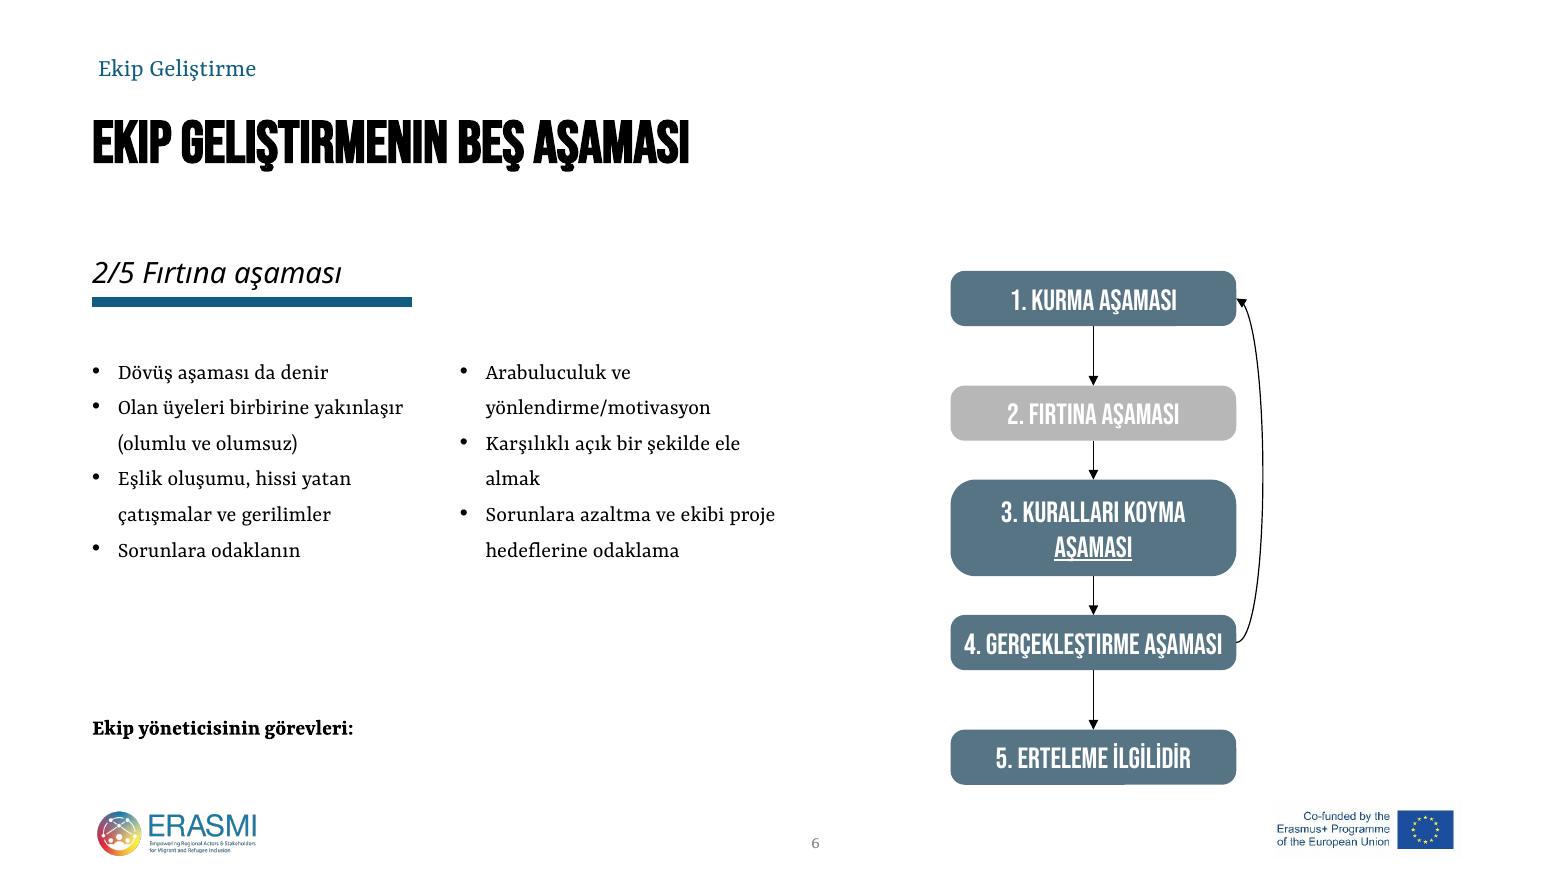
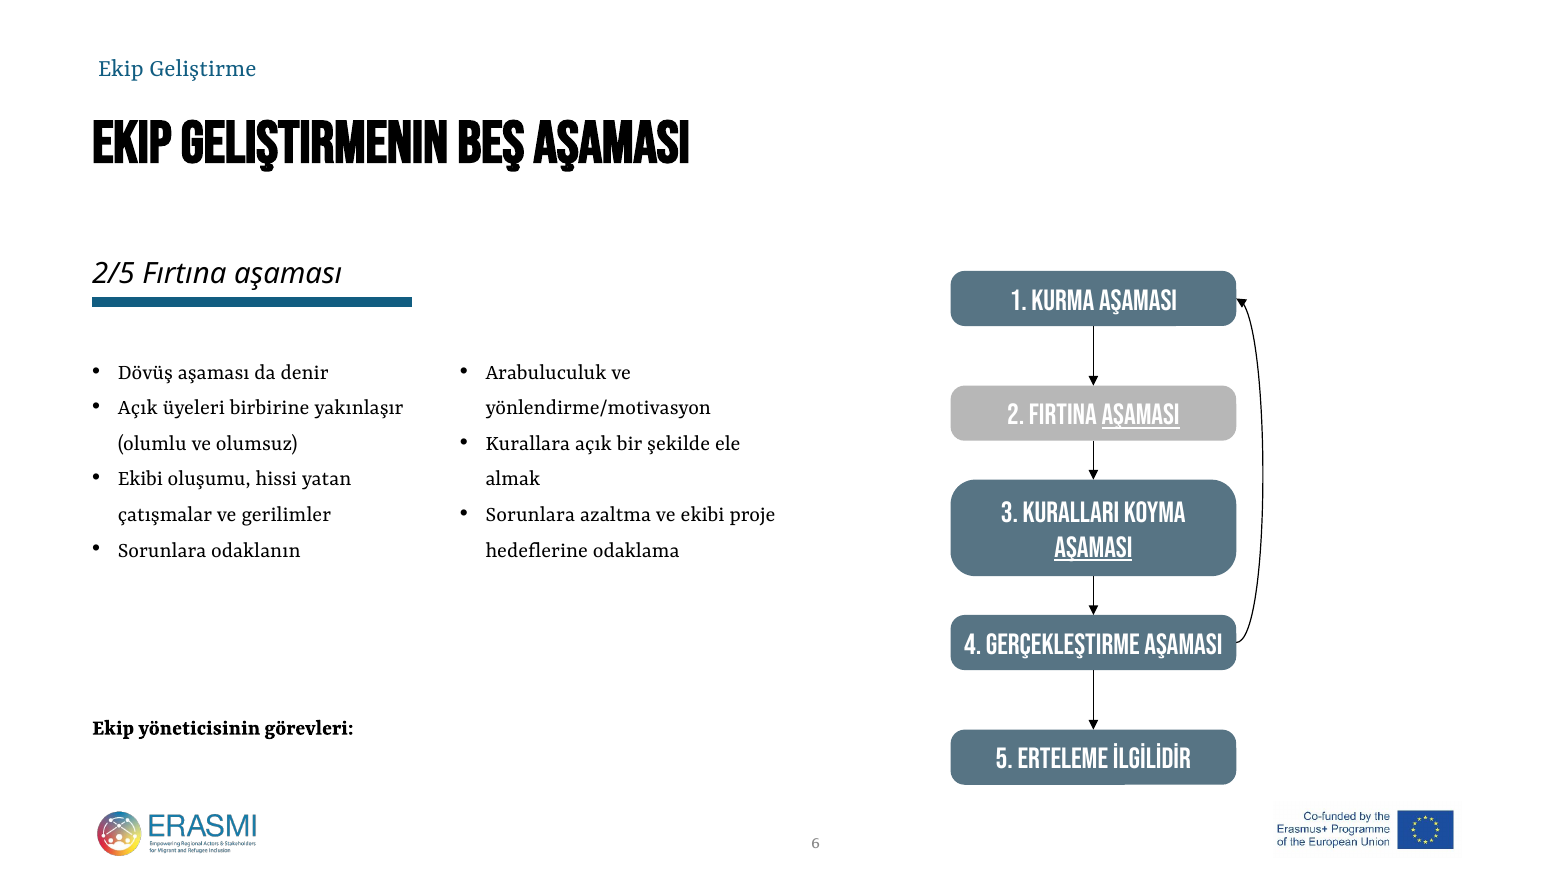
Olan at (138, 407): Olan -> Açık
aşaması at (1141, 415) underline: none -> present
Karşılıklı: Karşılıklı -> Kurallara
Eşlik at (140, 478): Eşlik -> Ekibi
